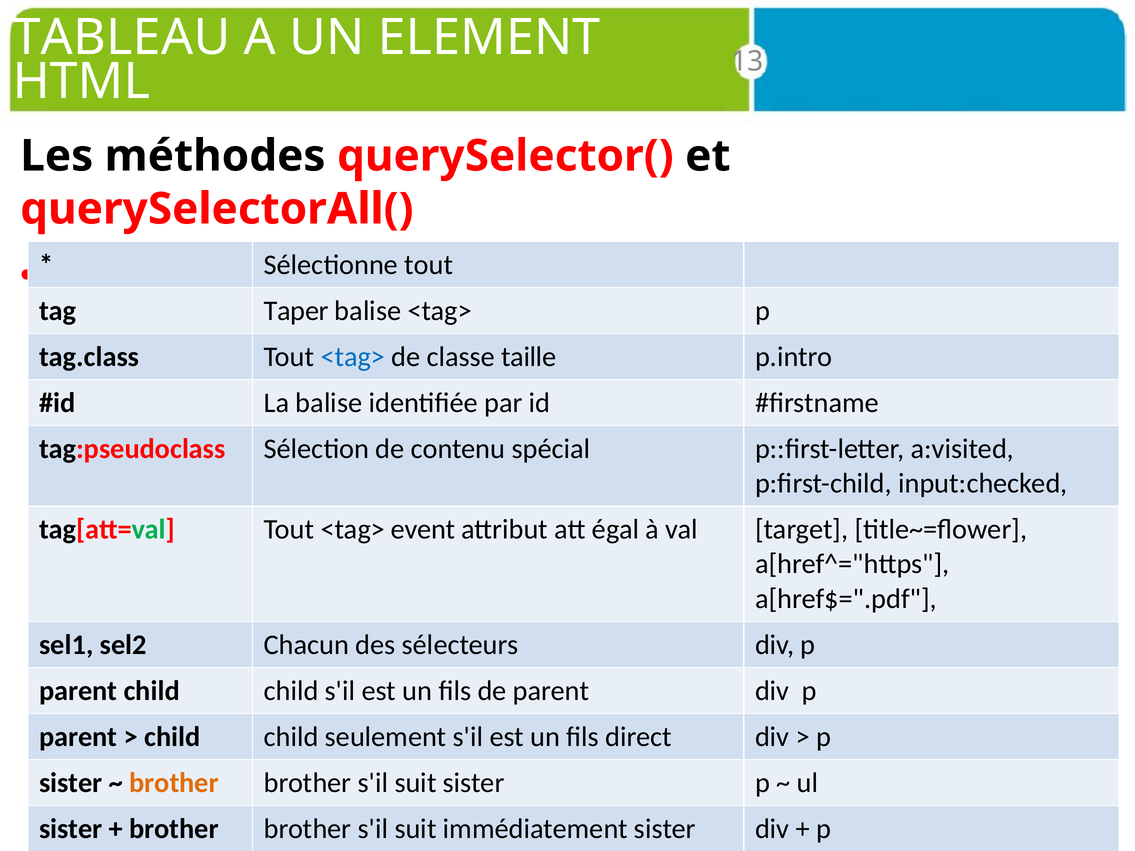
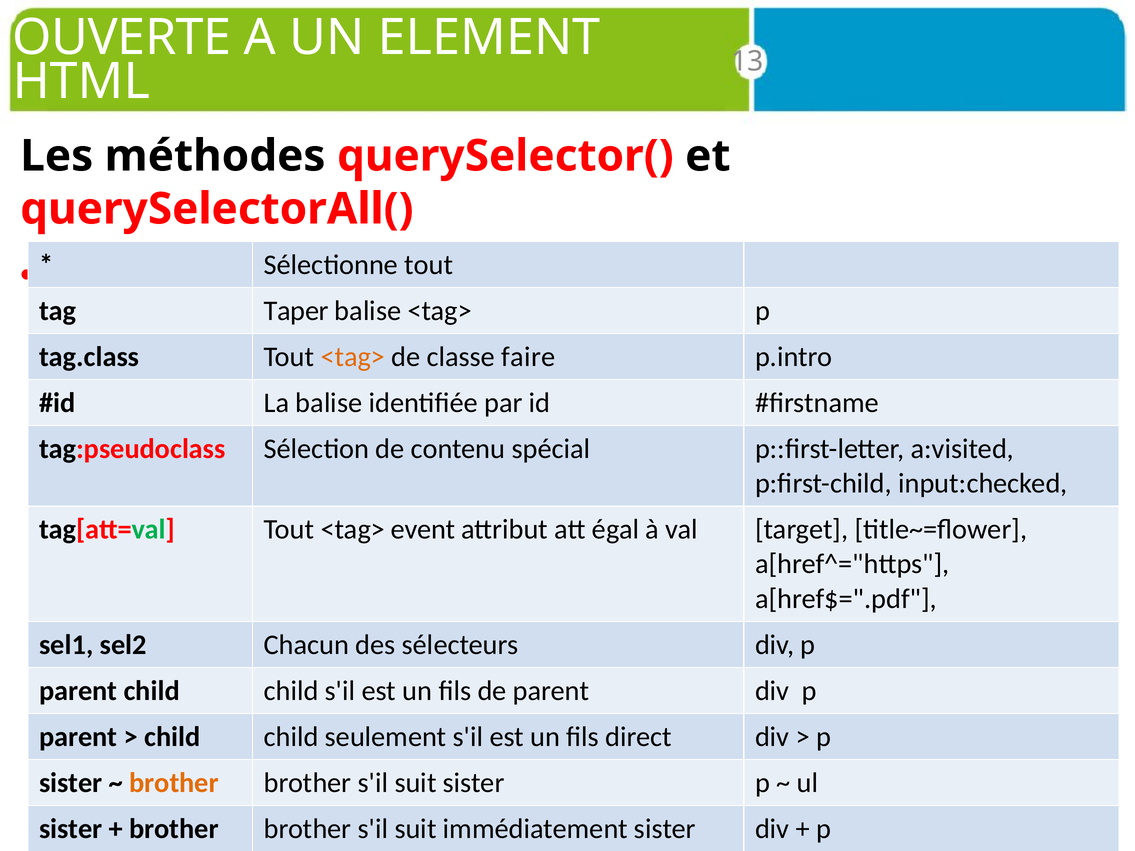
TABLEAU: TABLEAU -> OUVERTE
<tag> at (353, 357) colour: blue -> orange
taille: taille -> faire
